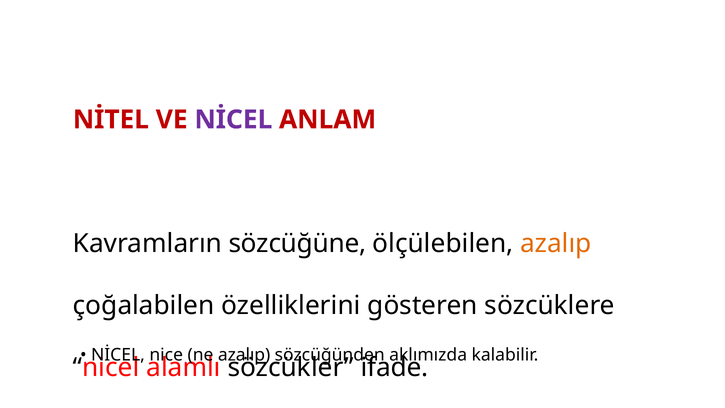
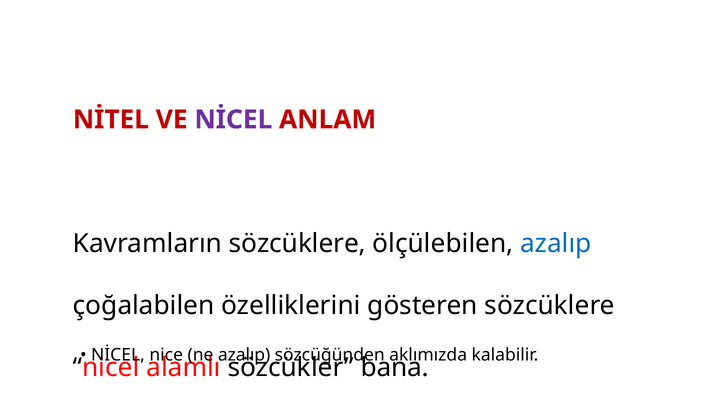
Kavramların sözcüğüne: sözcüğüne -> sözcüklere
azalıp at (556, 243) colour: orange -> blue
ifade: ifade -> bana
